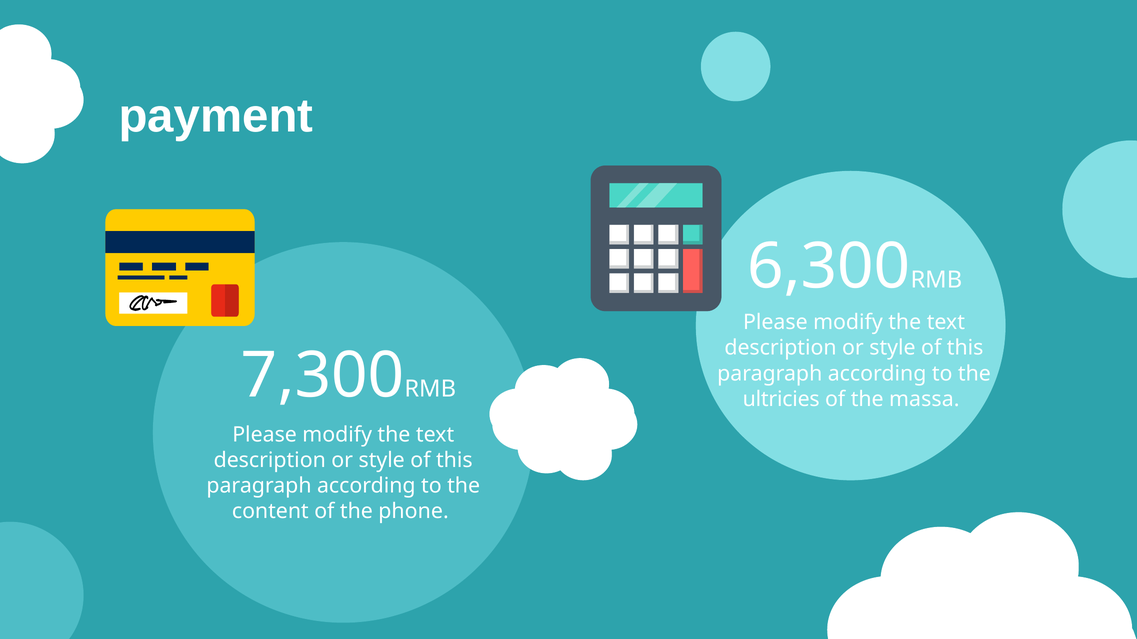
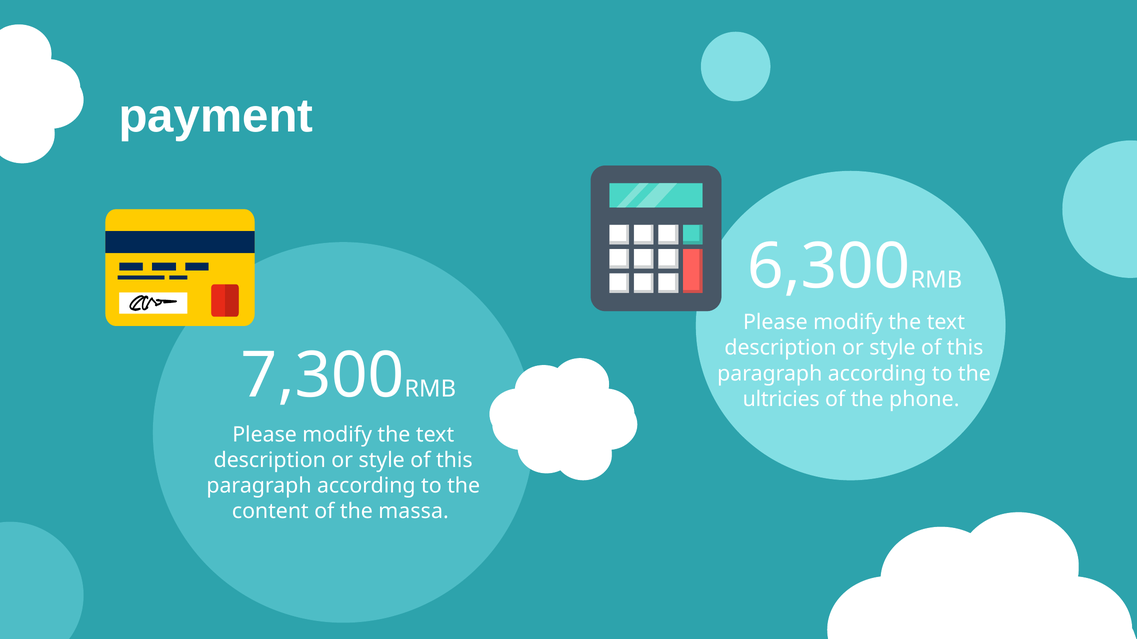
massa: massa -> phone
phone: phone -> massa
